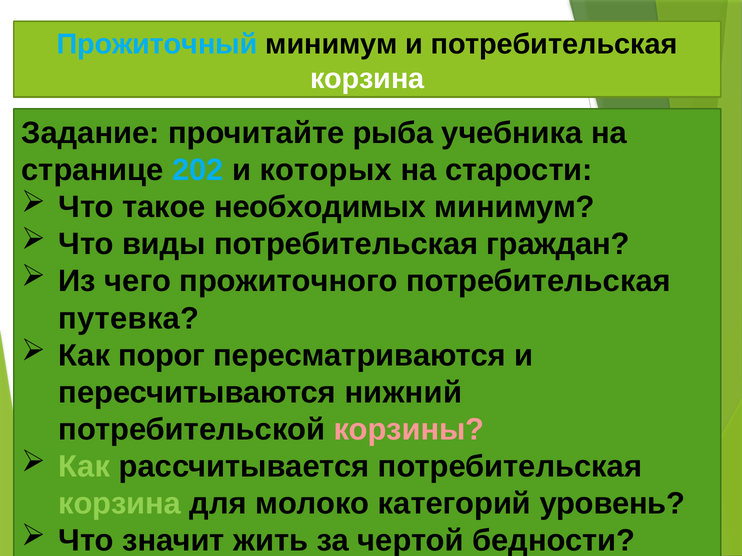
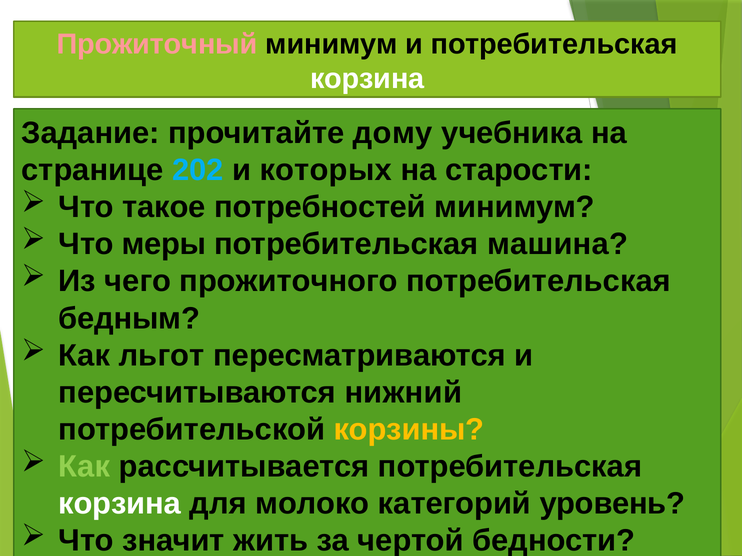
Прожиточный colour: light blue -> pink
рыба: рыба -> дому
необходимых: необходимых -> потребностей
виды: виды -> меры
граждан: граждан -> машина
путевка: путевка -> бедным
порог: порог -> льгот
корзины colour: pink -> yellow
корзина at (120, 504) colour: light green -> white
